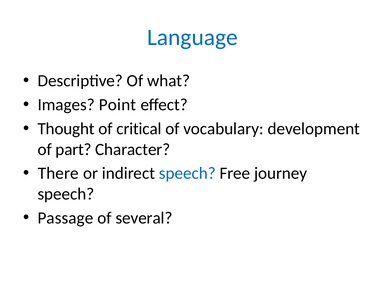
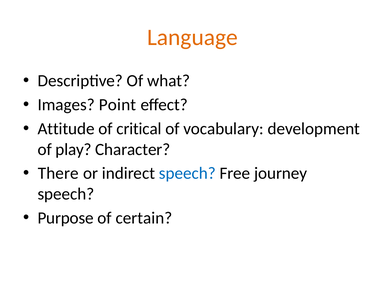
Language colour: blue -> orange
Thought: Thought -> Attitude
part: part -> play
Passage: Passage -> Purpose
several: several -> certain
